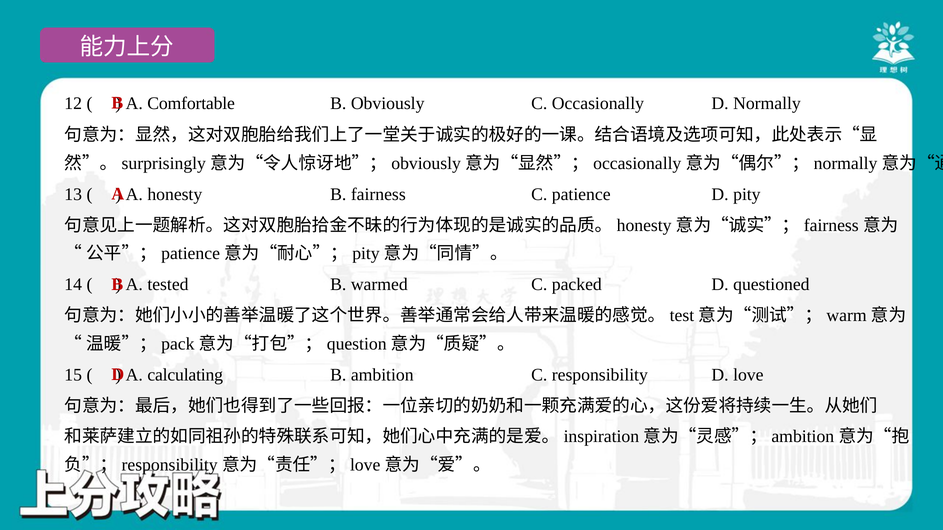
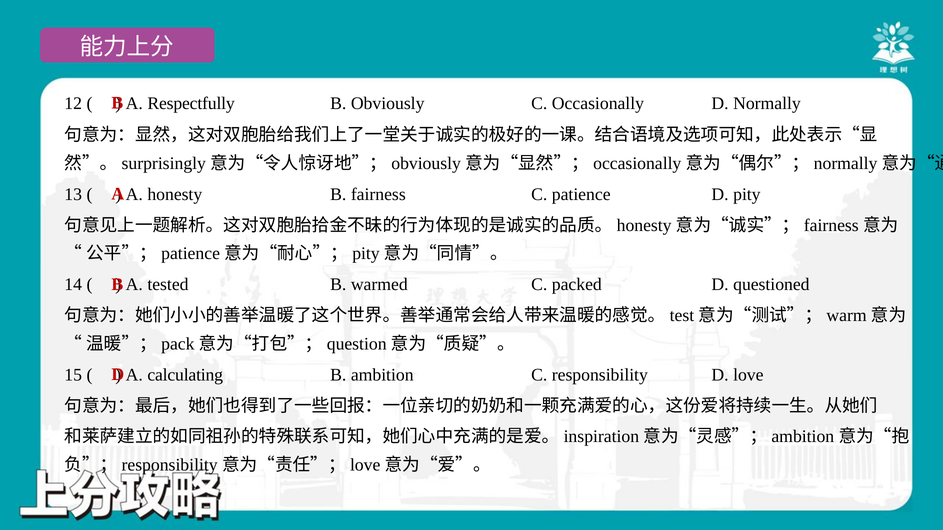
Comfortable: Comfortable -> Respectfully
